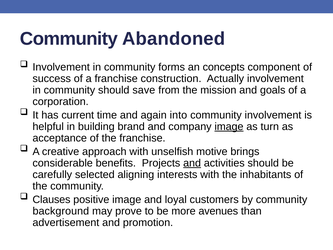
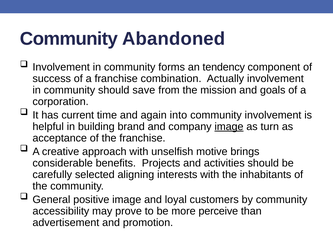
concepts: concepts -> tendency
construction: construction -> combination
and at (192, 163) underline: present -> none
Clauses: Clauses -> General
background: background -> accessibility
avenues: avenues -> perceive
